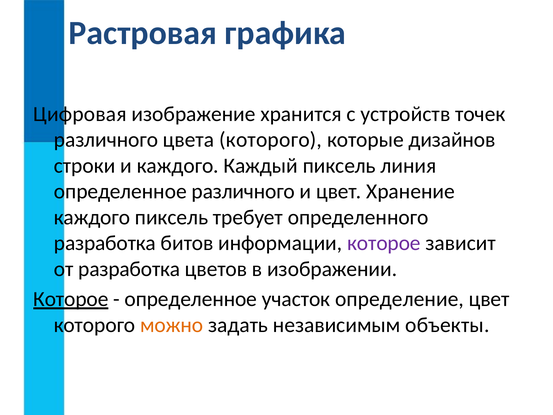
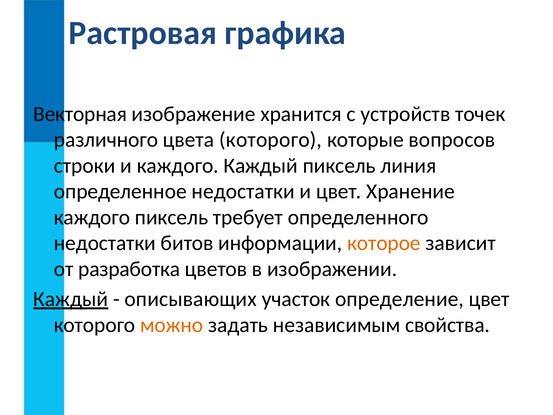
Цифровая: Цифровая -> Векторная
дизайнов: дизайнов -> вопросов
определенное различного: различного -> недостатки
разработка at (105, 243): разработка -> недостатки
которое at (384, 243) colour: purple -> orange
Которое at (71, 299): Которое -> Каждый
определенное at (191, 299): определенное -> описывающих
объекты: объекты -> свойства
